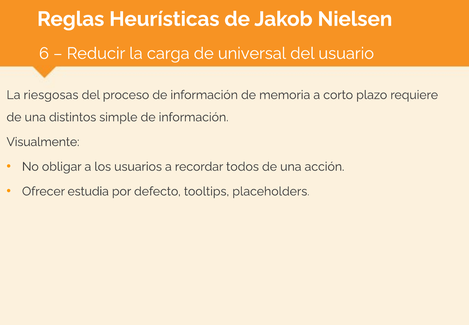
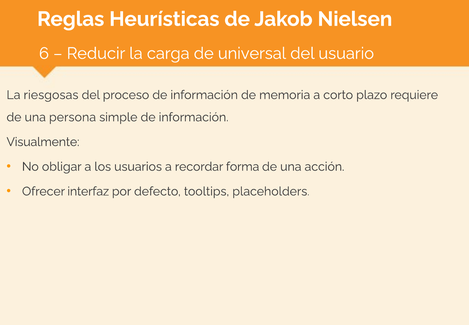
distintos: distintos -> persona
todos: todos -> forma
estudia: estudia -> interfaz
